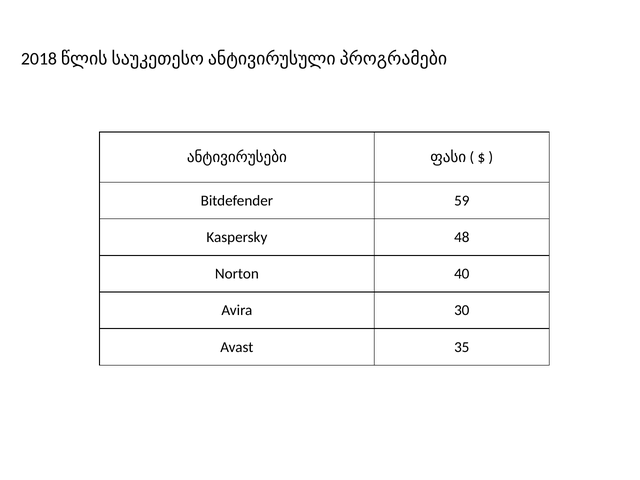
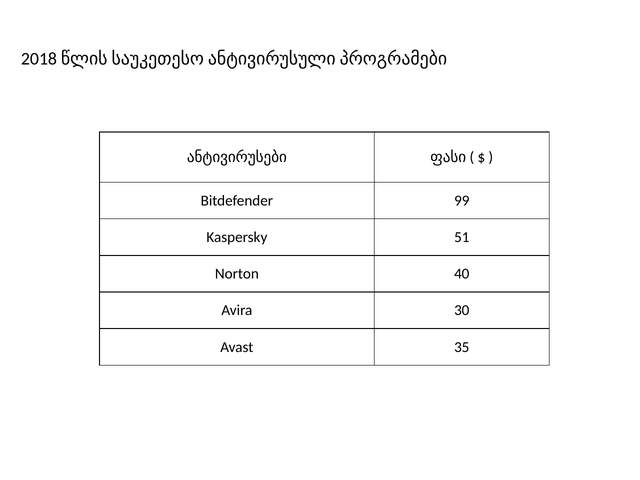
59: 59 -> 99
48: 48 -> 51
